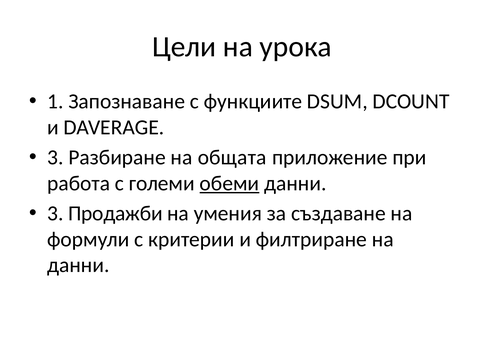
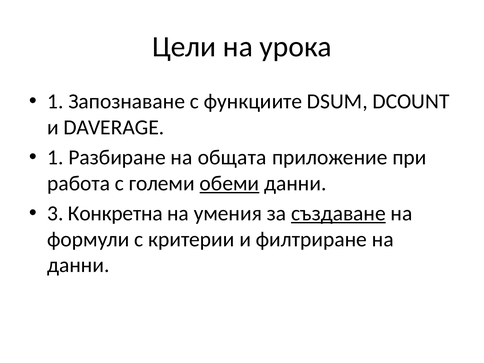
3 at (55, 157): 3 -> 1
Продажби: Продажби -> Конкретна
създаване underline: none -> present
